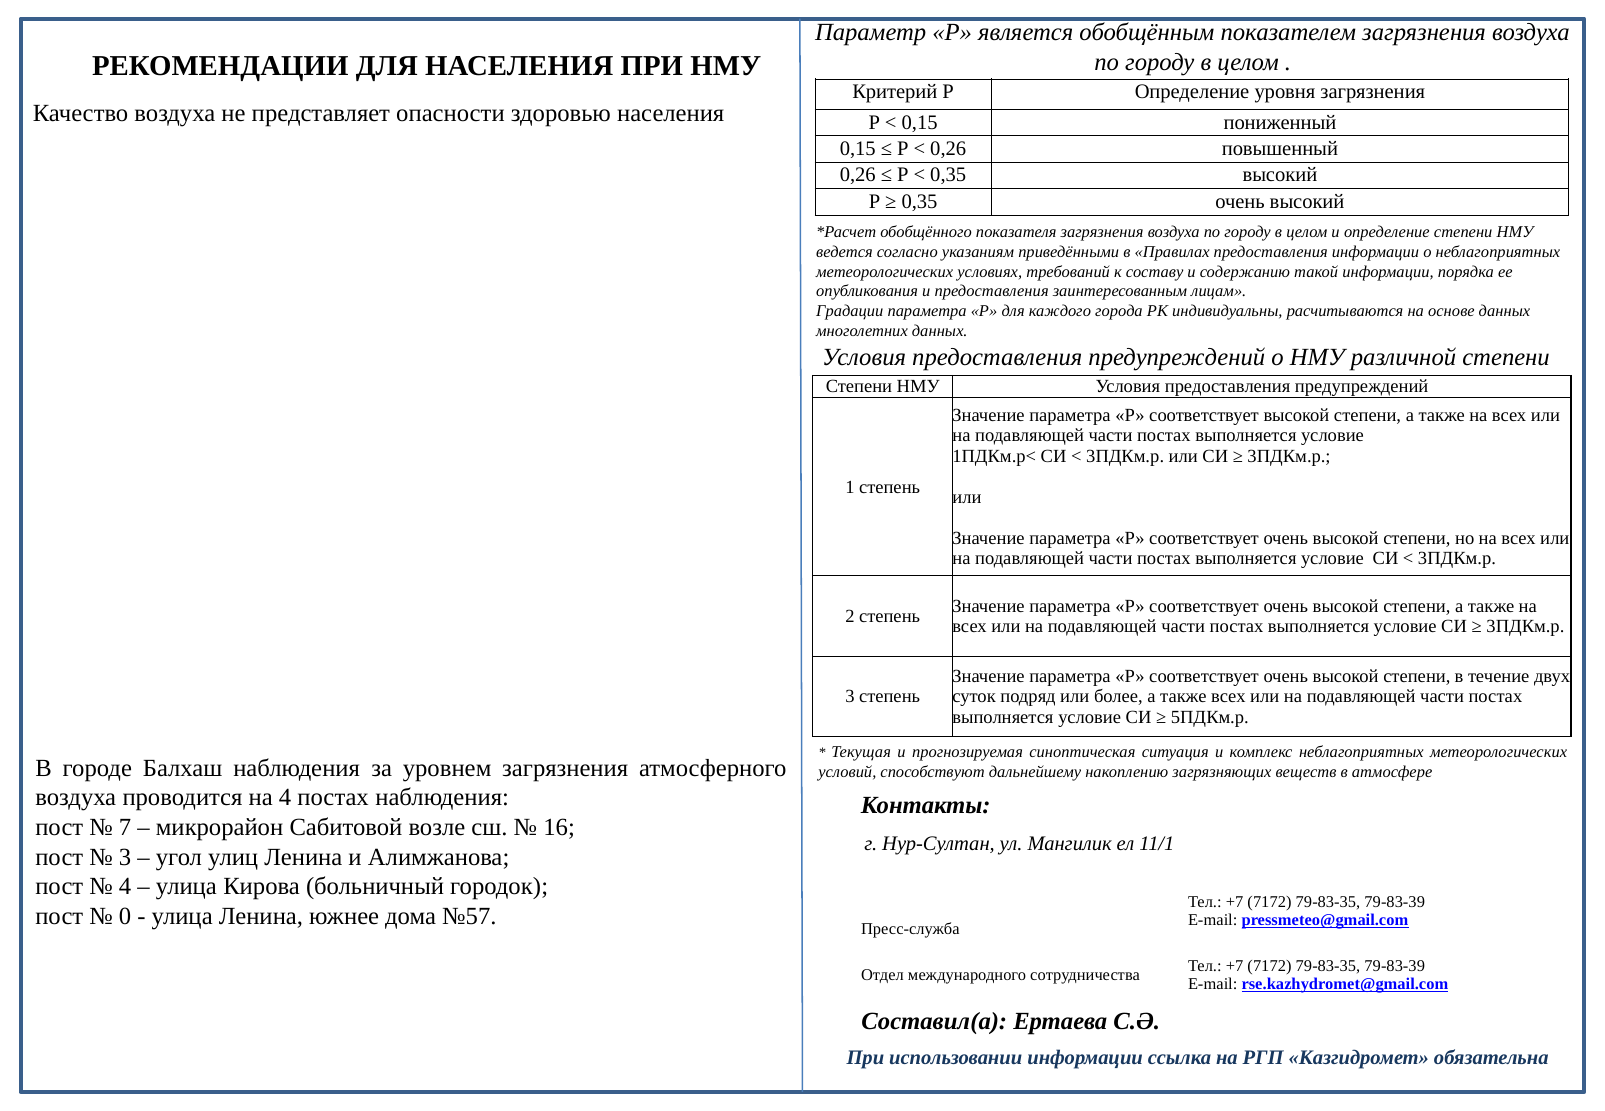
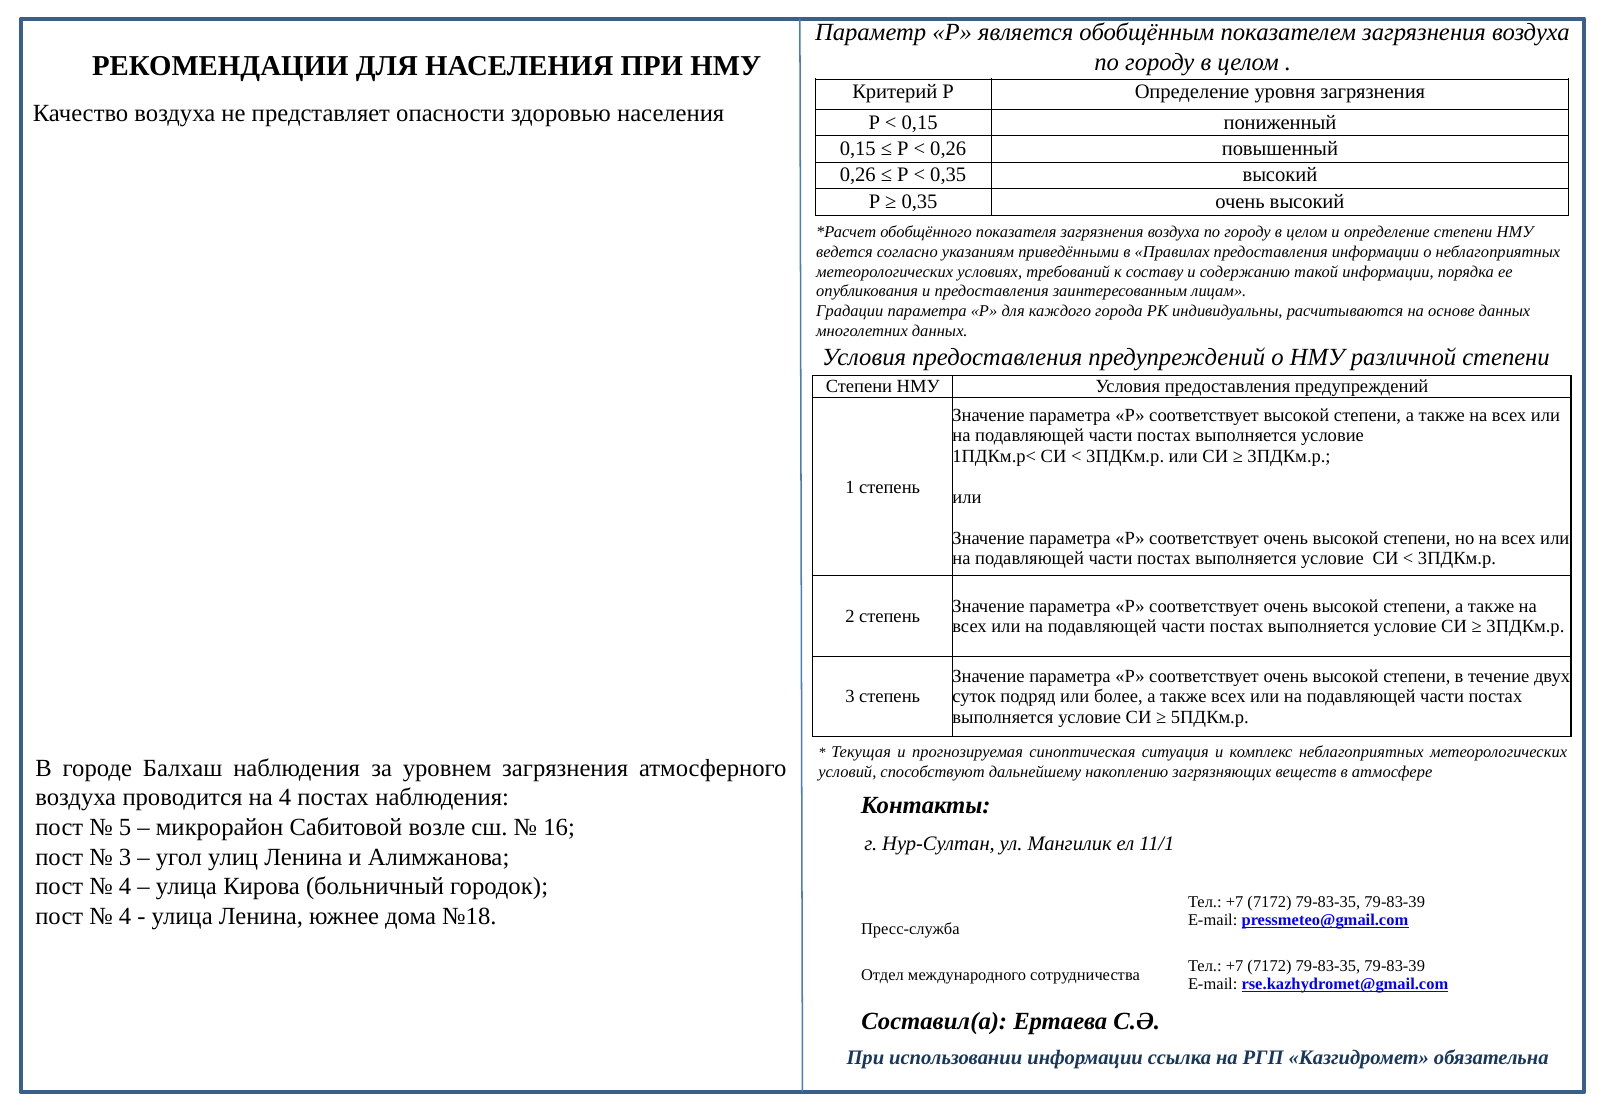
7: 7 -> 5
0 at (125, 916): 0 -> 4
№57: №57 -> №18
